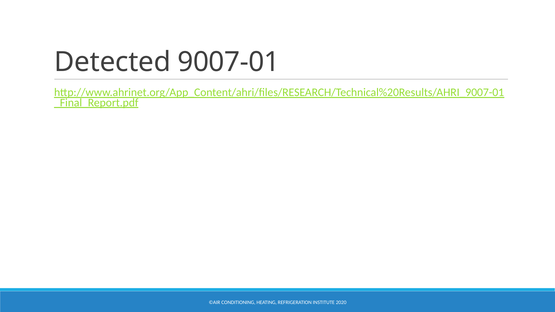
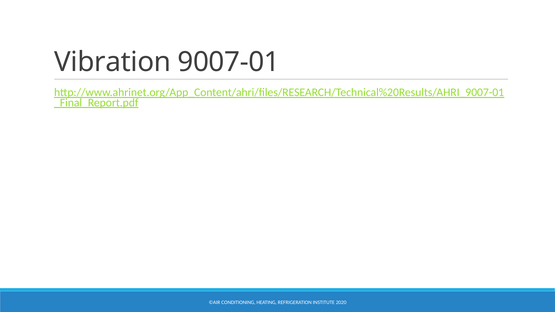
Detected: Detected -> Vibration
